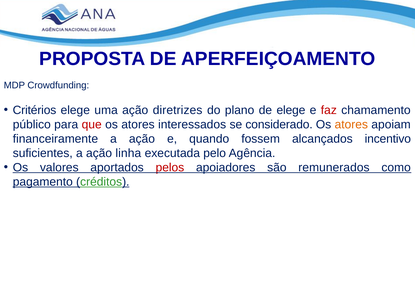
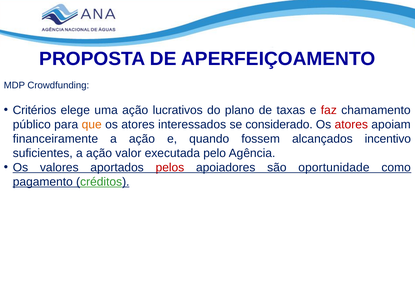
diretrizes: diretrizes -> lucrativos
de elege: elege -> taxas
que colour: red -> orange
atores at (351, 125) colour: orange -> red
linha: linha -> valor
remunerados: remunerados -> oportunidade
